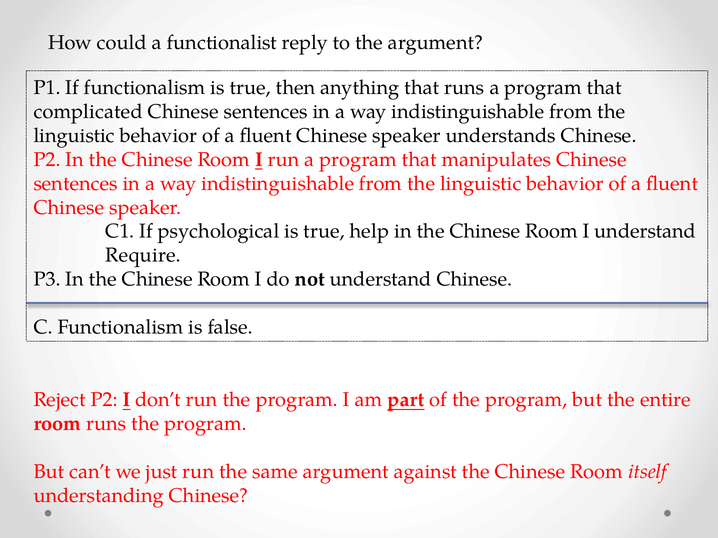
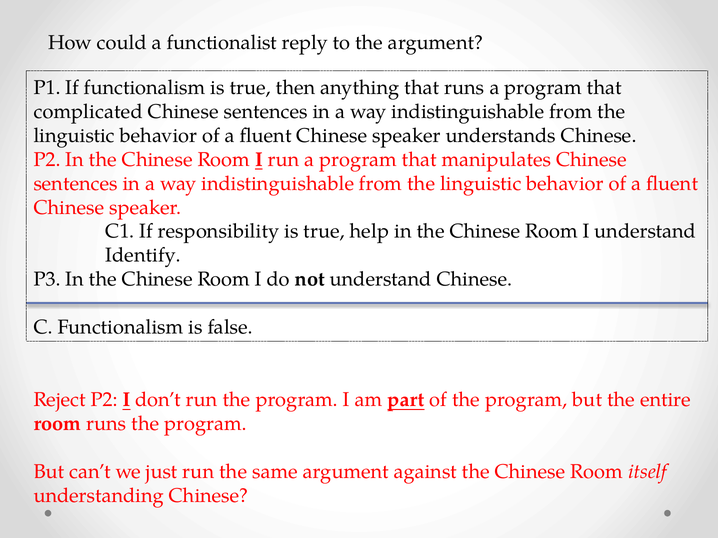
psychological: psychological -> responsibility
Require: Require -> Identify
